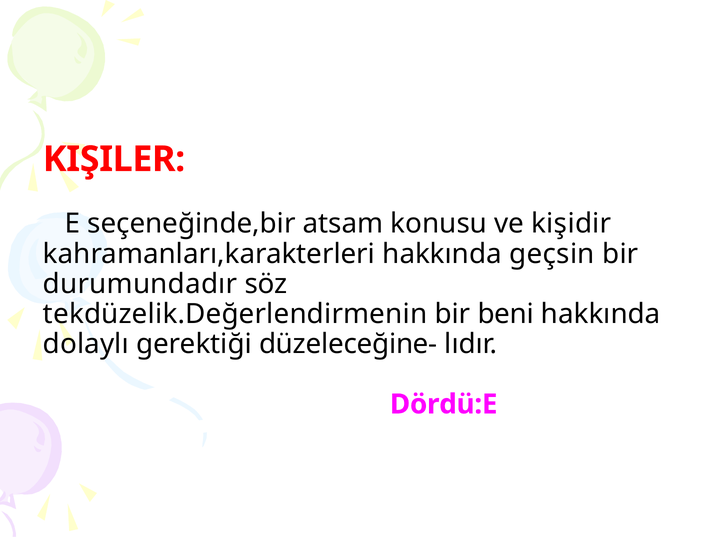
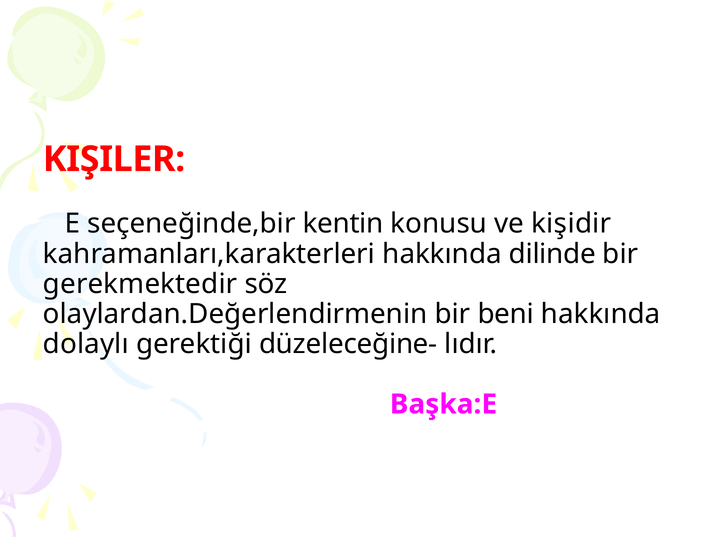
atsam: atsam -> kentin
geçsin: geçsin -> dilinde
durumundadır: durumundadır -> gerekmektedir
tekdüzelik.Değerlendirmenin: tekdüzelik.Değerlendirmenin -> olaylardan.Değerlendirmenin
Dördü:E: Dördü:E -> Başka:E
